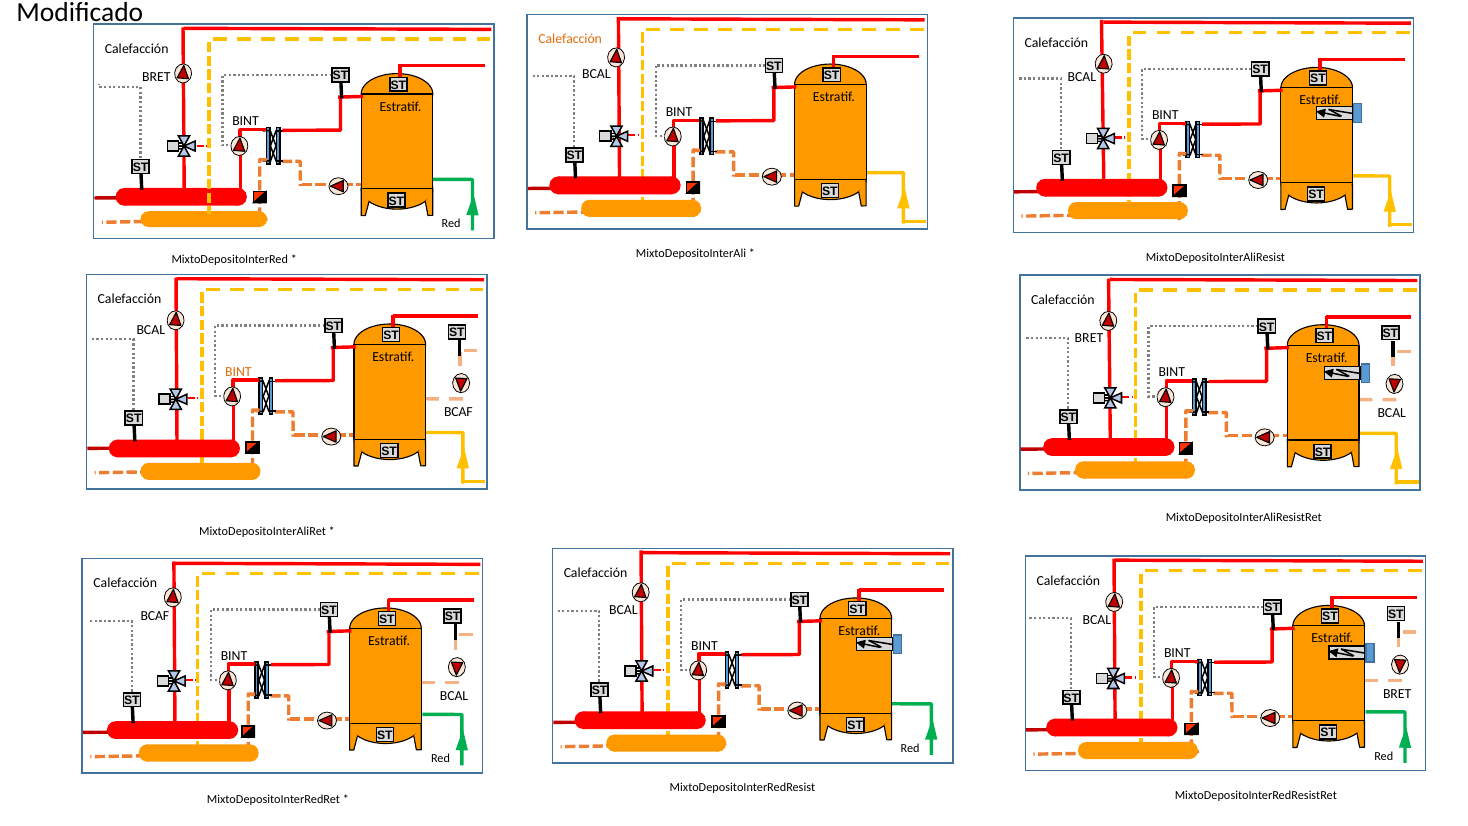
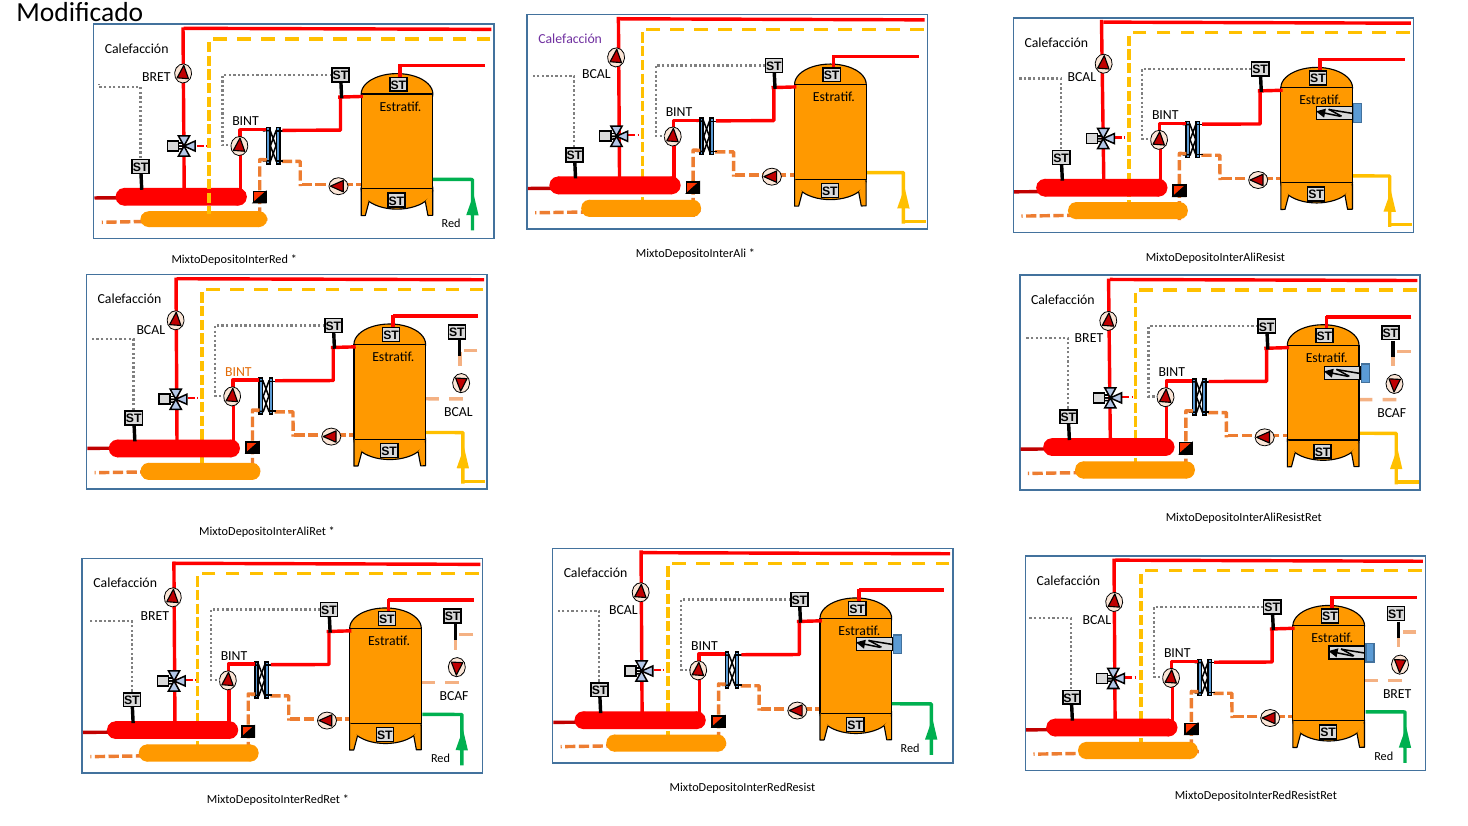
Calefacción at (570, 39) colour: orange -> purple
BCAF at (458, 412): BCAF -> BCAL
BCAL at (1392, 413): BCAL -> BCAF
BCAF at (155, 616): BCAF -> BRET
BCAL at (454, 696): BCAL -> BCAF
